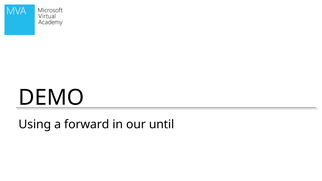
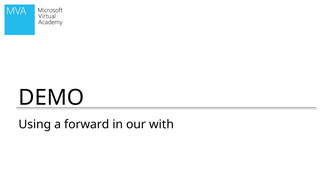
until: until -> with
